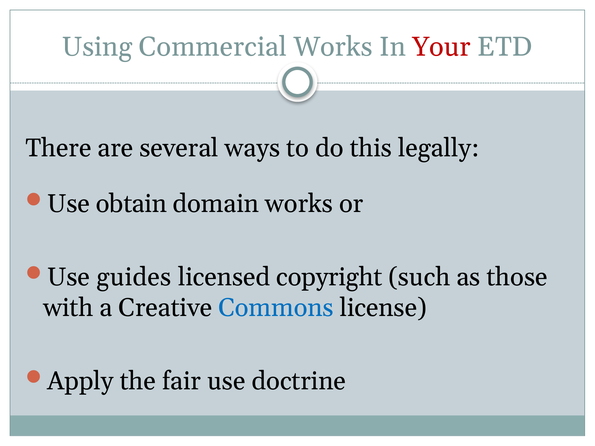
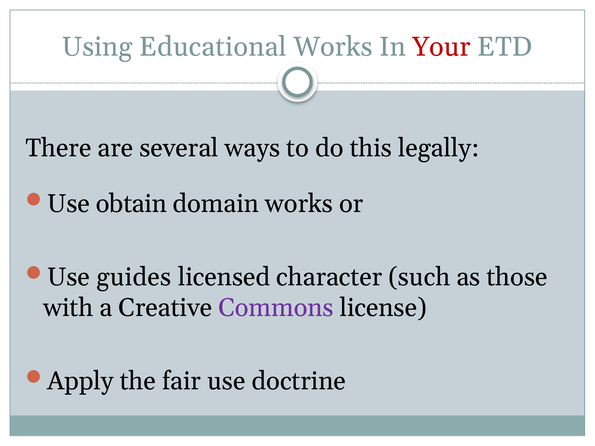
Commercial: Commercial -> Educational
copyright: copyright -> character
Commons colour: blue -> purple
